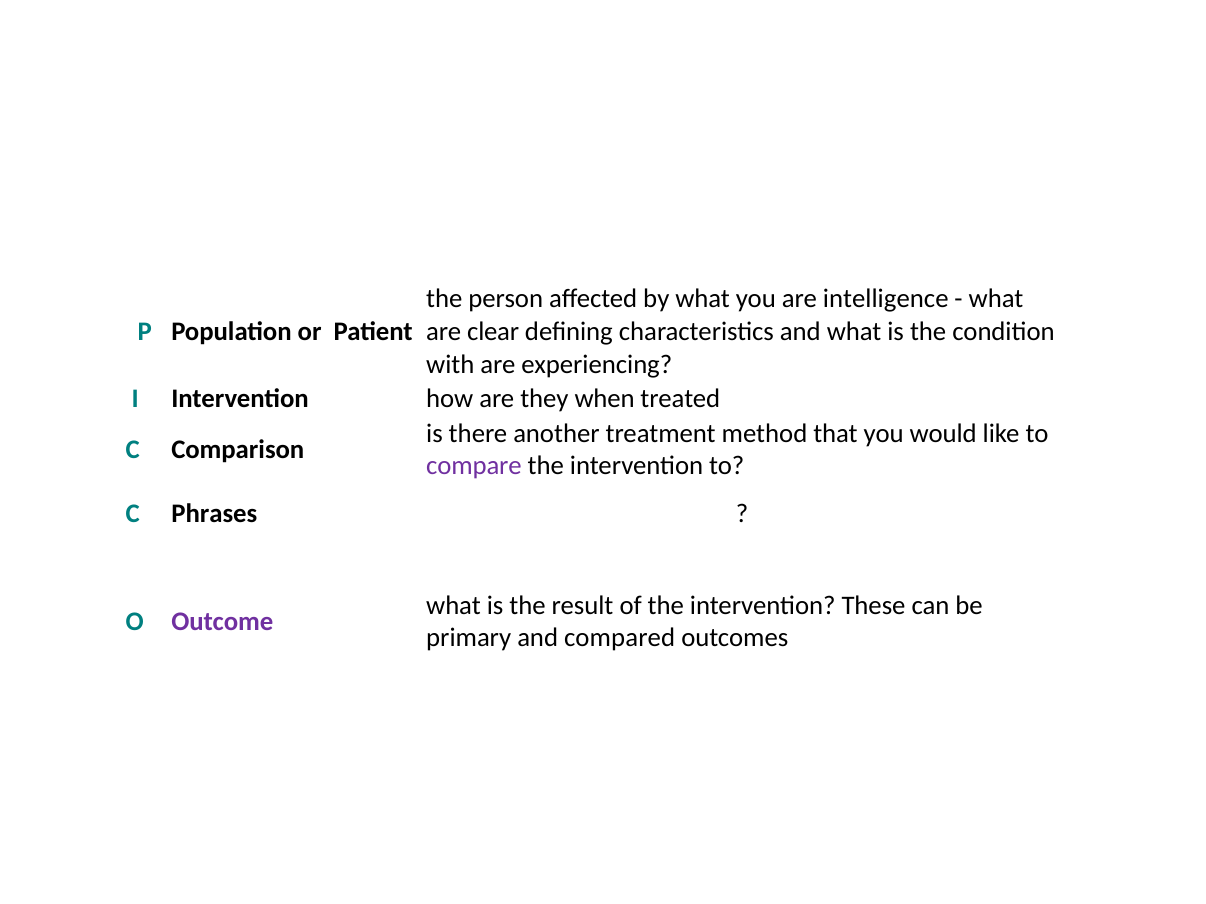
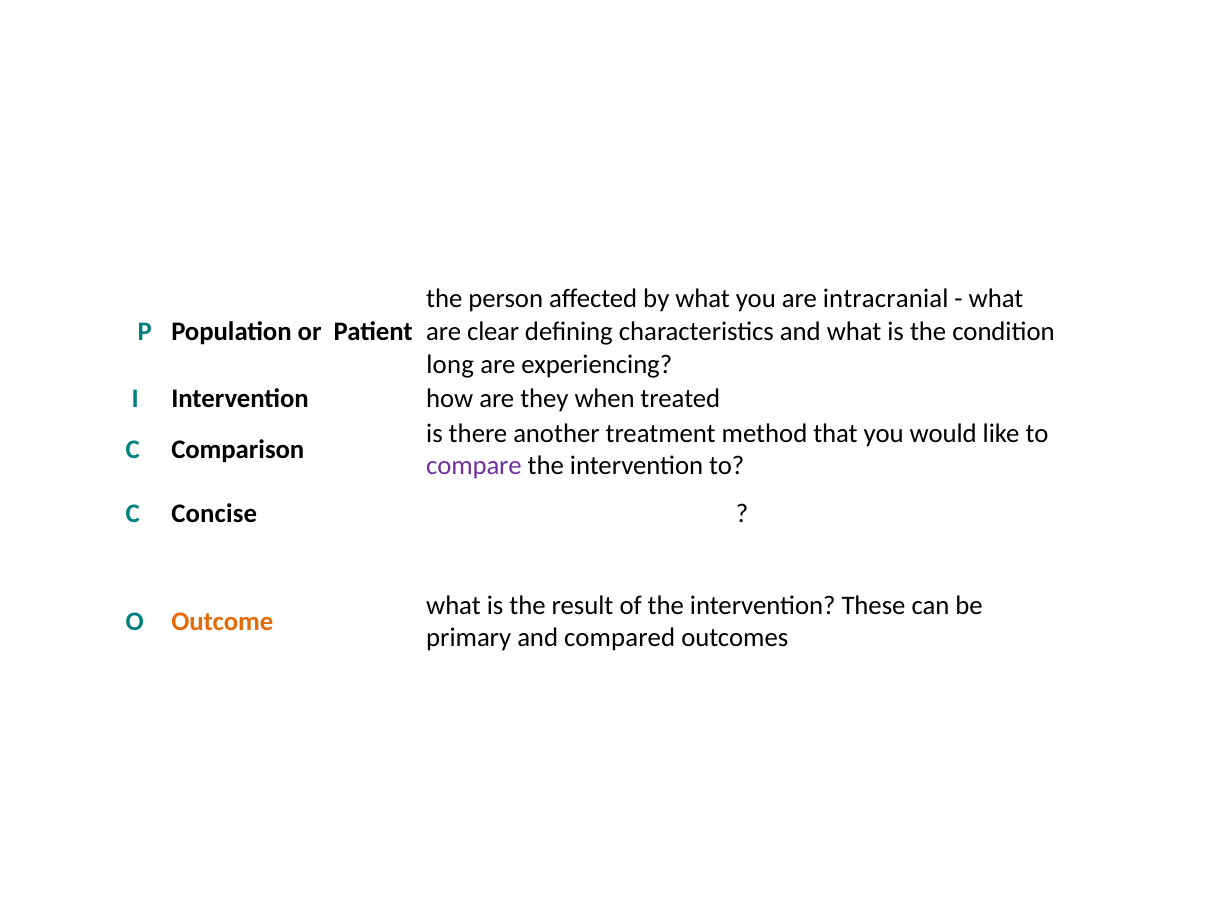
intelligence: intelligence -> intracranial
with: with -> long
Phrases: Phrases -> Concise
Outcome colour: purple -> orange
